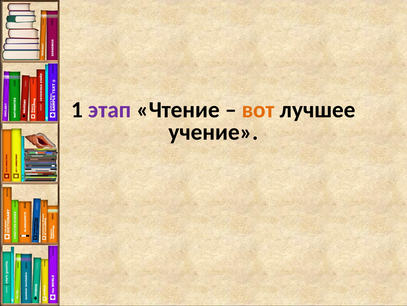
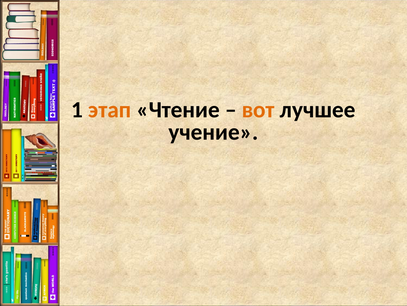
этап colour: purple -> orange
